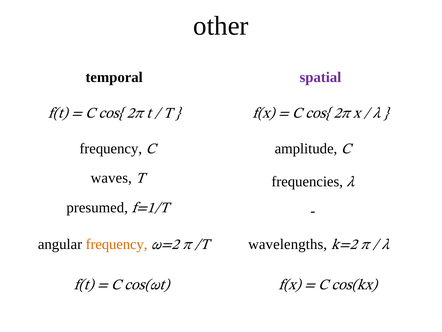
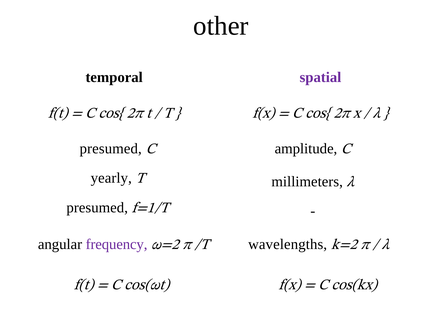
frequency at (111, 148): frequency -> presumed
waves: waves -> yearly
frequencies: frequencies -> millimeters
frequency at (117, 244) colour: orange -> purple
